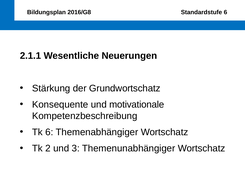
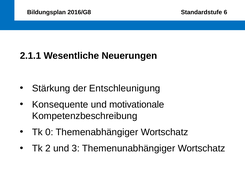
Grundwortschatz: Grundwortschatz -> Entschleunigung
Tk 6: 6 -> 0
